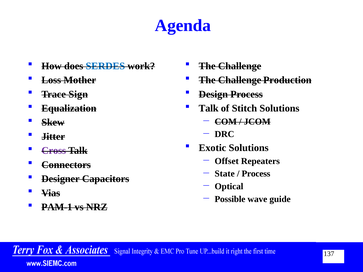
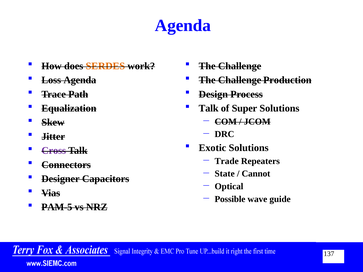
SERDES colour: blue -> orange
Loss Mother: Mother -> Agenda
Sign: Sign -> Path
Stitch: Stitch -> Super
Offset: Offset -> Trade
Process at (256, 174): Process -> Cannot
PAM-1: PAM-1 -> PAM-5
